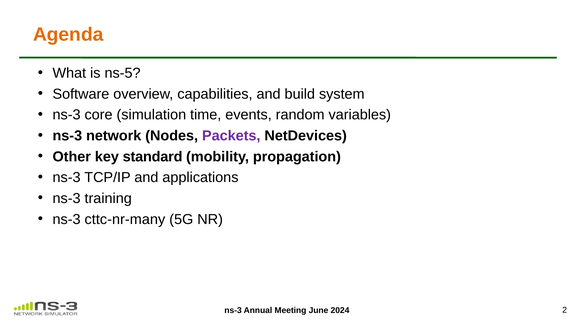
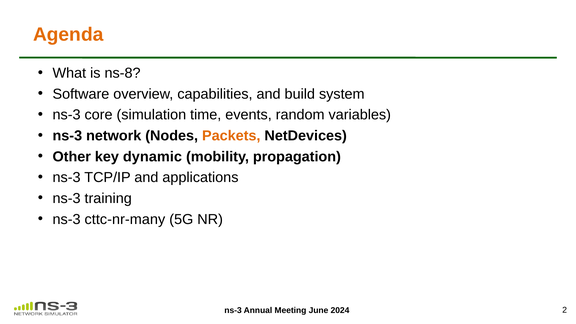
ns-5: ns-5 -> ns-8
Packets colour: purple -> orange
standard: standard -> dynamic
